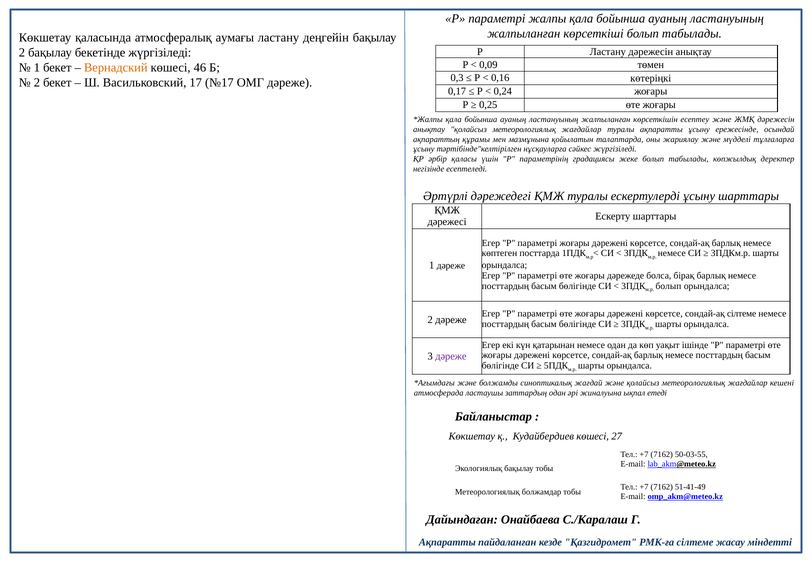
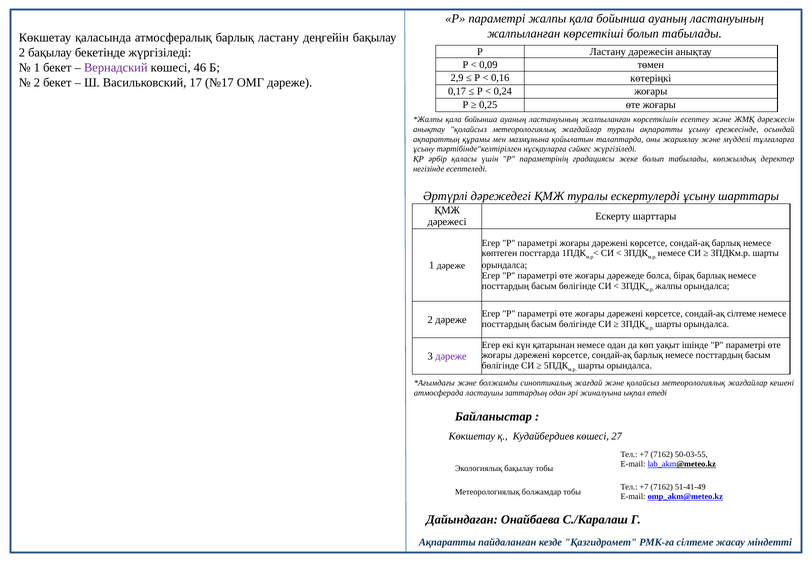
атмосфералық аумағы: аумағы -> барлық
Вернадский colour: orange -> purple
0,3: 0,3 -> 2,9
болып at (668, 286): болып -> жалпы
